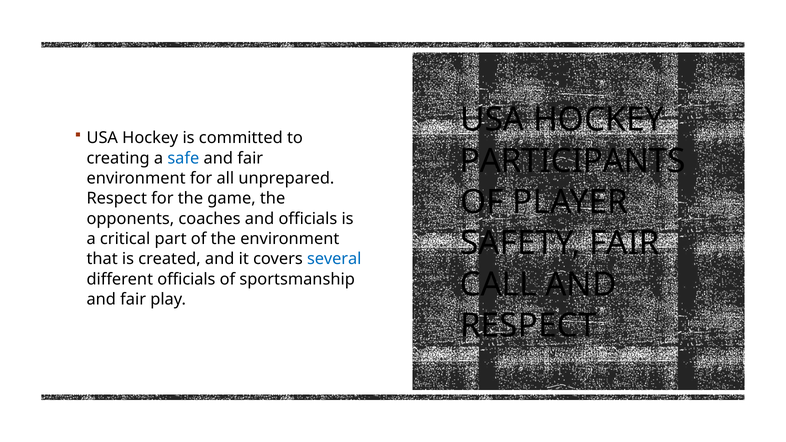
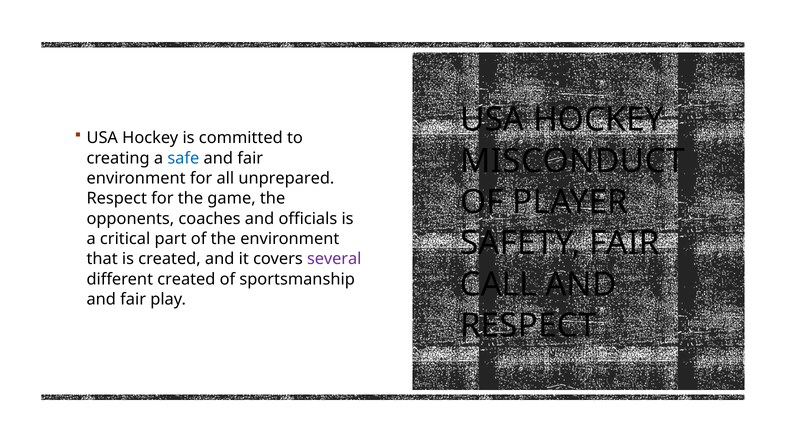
PARTICIPANTS: PARTICIPANTS -> MISCONDUCT
several colour: blue -> purple
different officials: officials -> created
